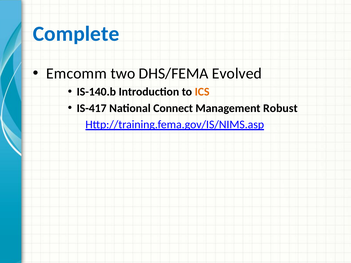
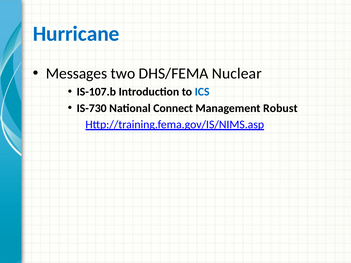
Complete: Complete -> Hurricane
Emcomm: Emcomm -> Messages
Evolved: Evolved -> Nuclear
IS-140.b: IS-140.b -> IS-107.b
ICS colour: orange -> blue
IS-417: IS-417 -> IS-730
